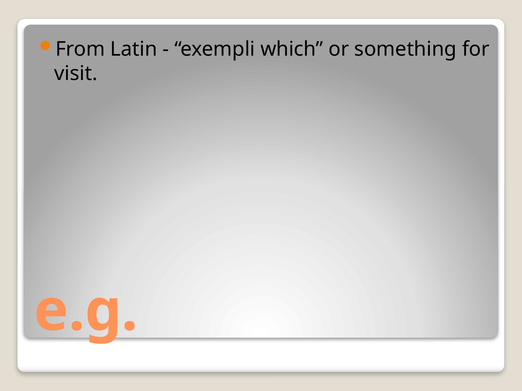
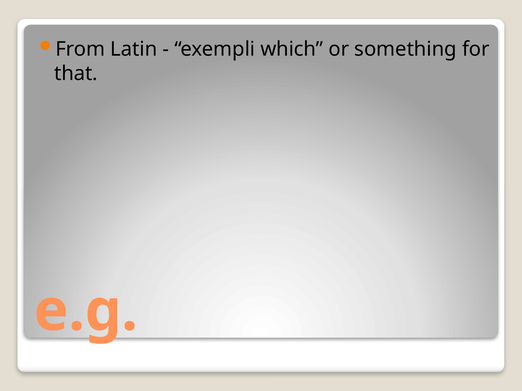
visit: visit -> that
